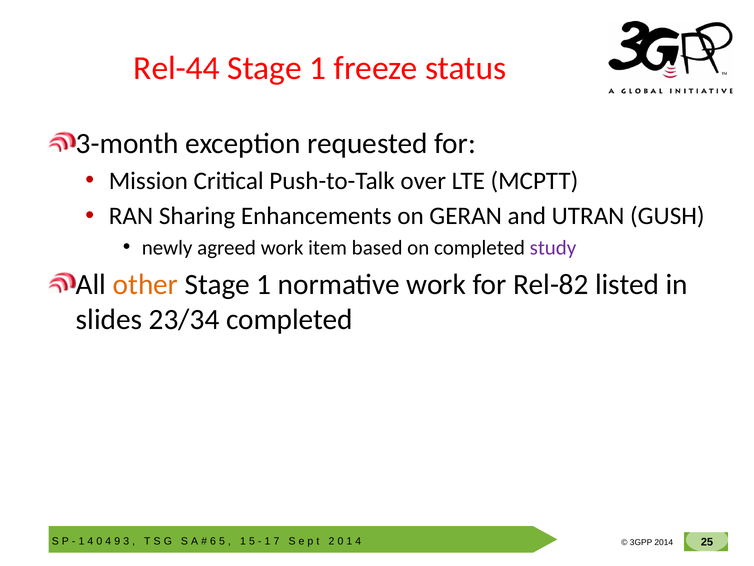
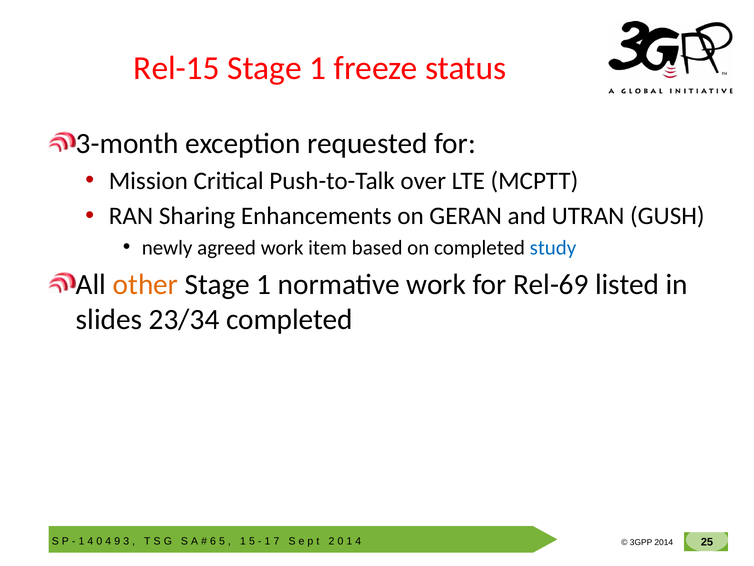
Rel-44: Rel-44 -> Rel-15
study colour: purple -> blue
Rel-82: Rel-82 -> Rel-69
